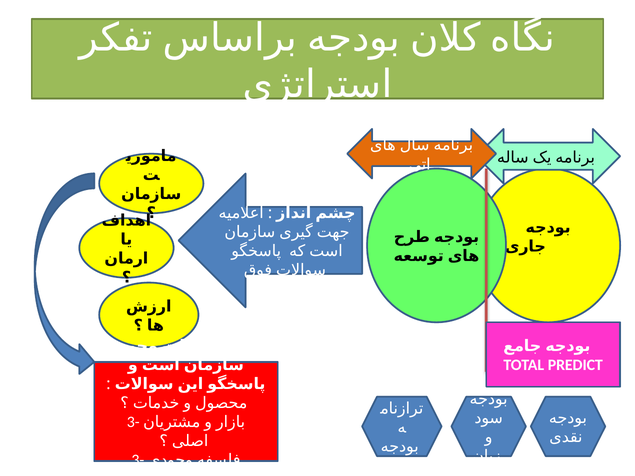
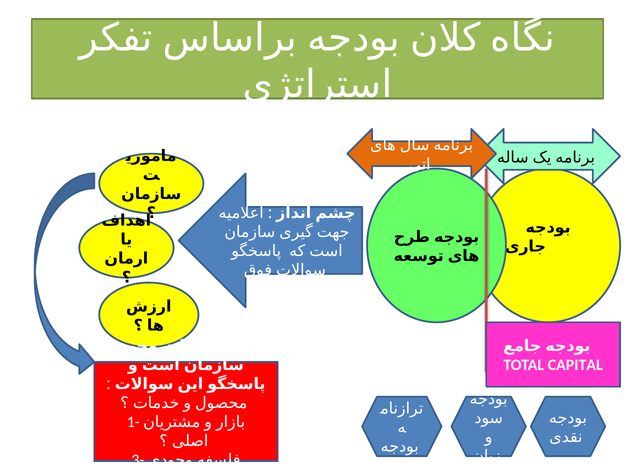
PREDICT: PREDICT -> CAPITAL
3- at (133, 422): 3- -> 1-
